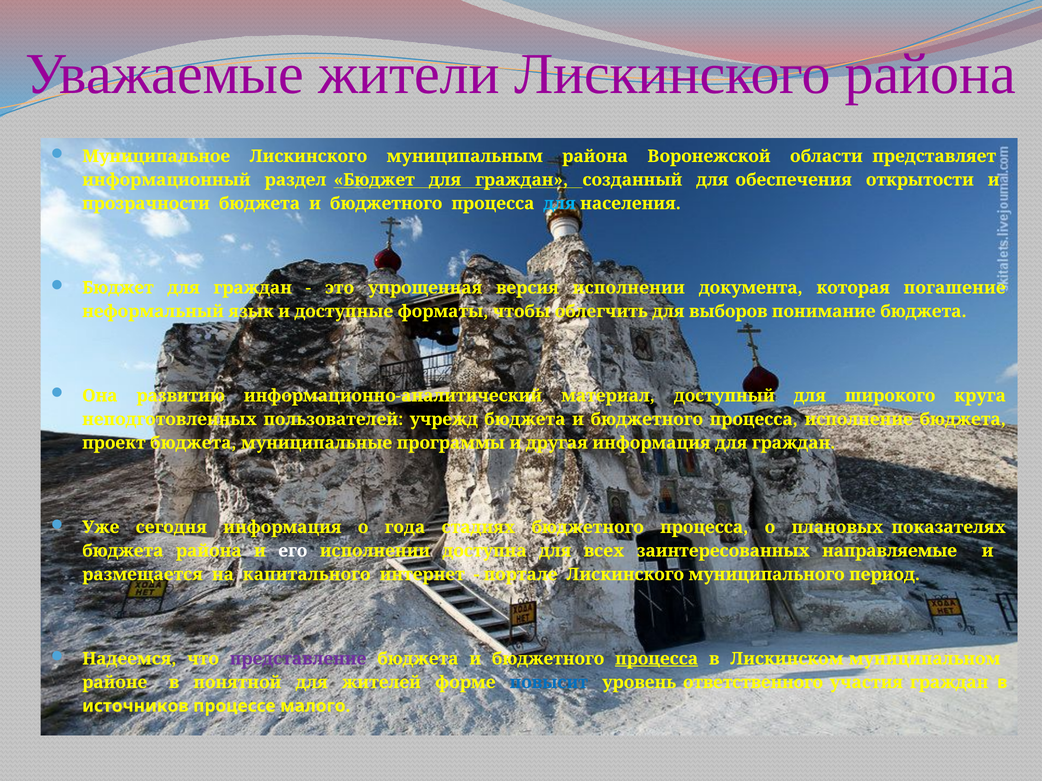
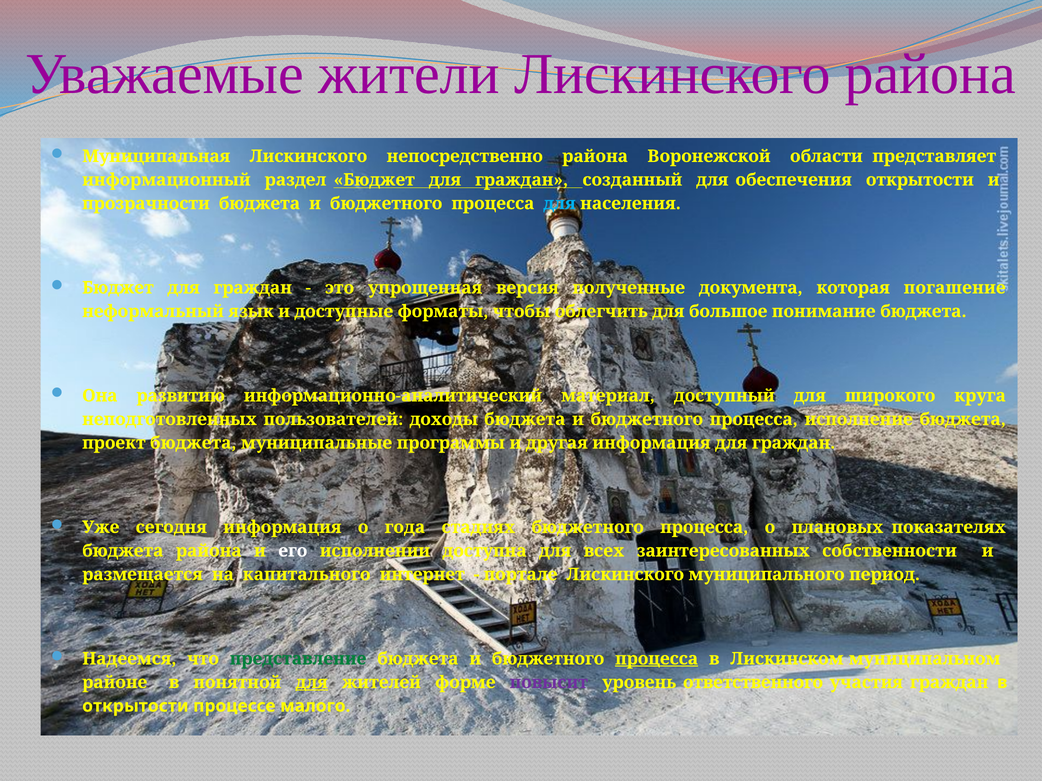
Муниципальное: Муниципальное -> Муниципальная
муниципальным: муниципальным -> непосредственно
версия исполнении: исполнении -> полученные
выборов: выборов -> большое
учрежд: учрежд -> доходы
направляемые: направляемые -> собственности
представление colour: purple -> green
для at (312, 683) underline: none -> present
повысит colour: blue -> purple
источников at (135, 706): источников -> открытости
